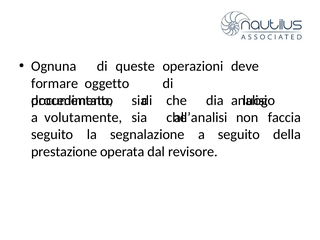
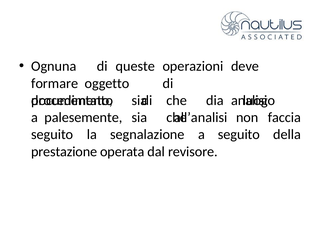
volutamente: volutamente -> palesemente
